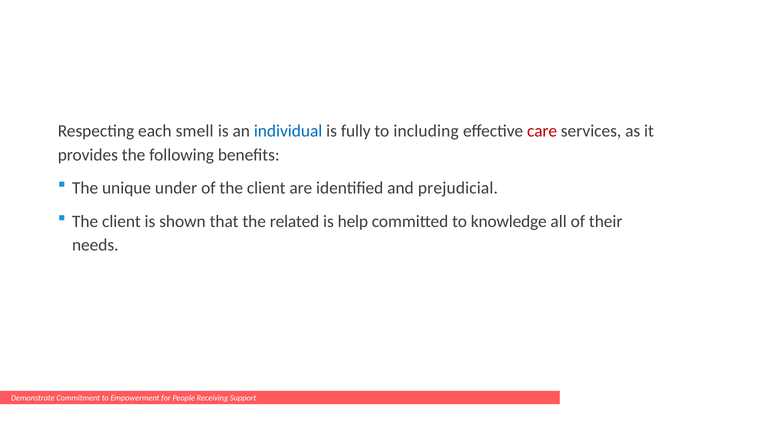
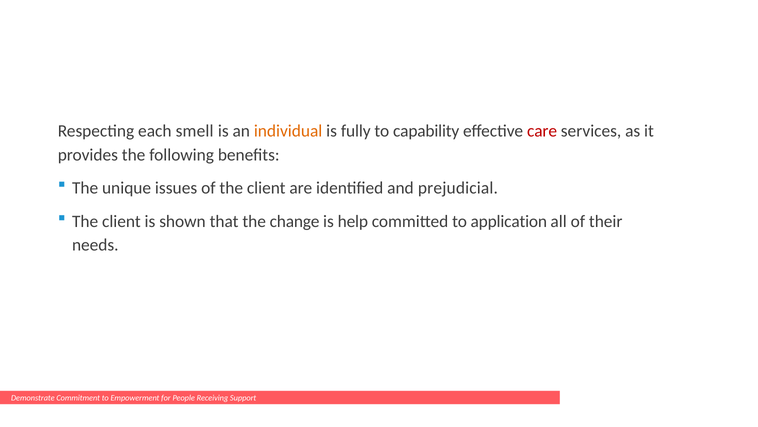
individual colour: blue -> orange
including: including -> capability
under: under -> issues
related: related -> change
knowledge: knowledge -> application
